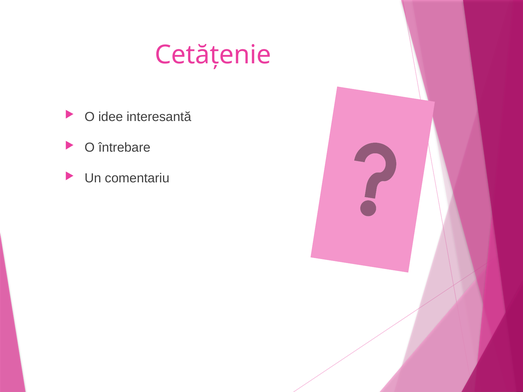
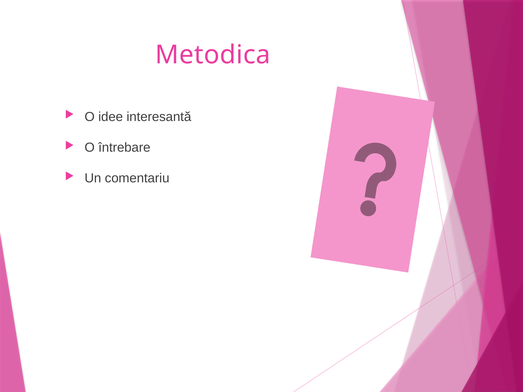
Cetățenie: Cetățenie -> Metodica
